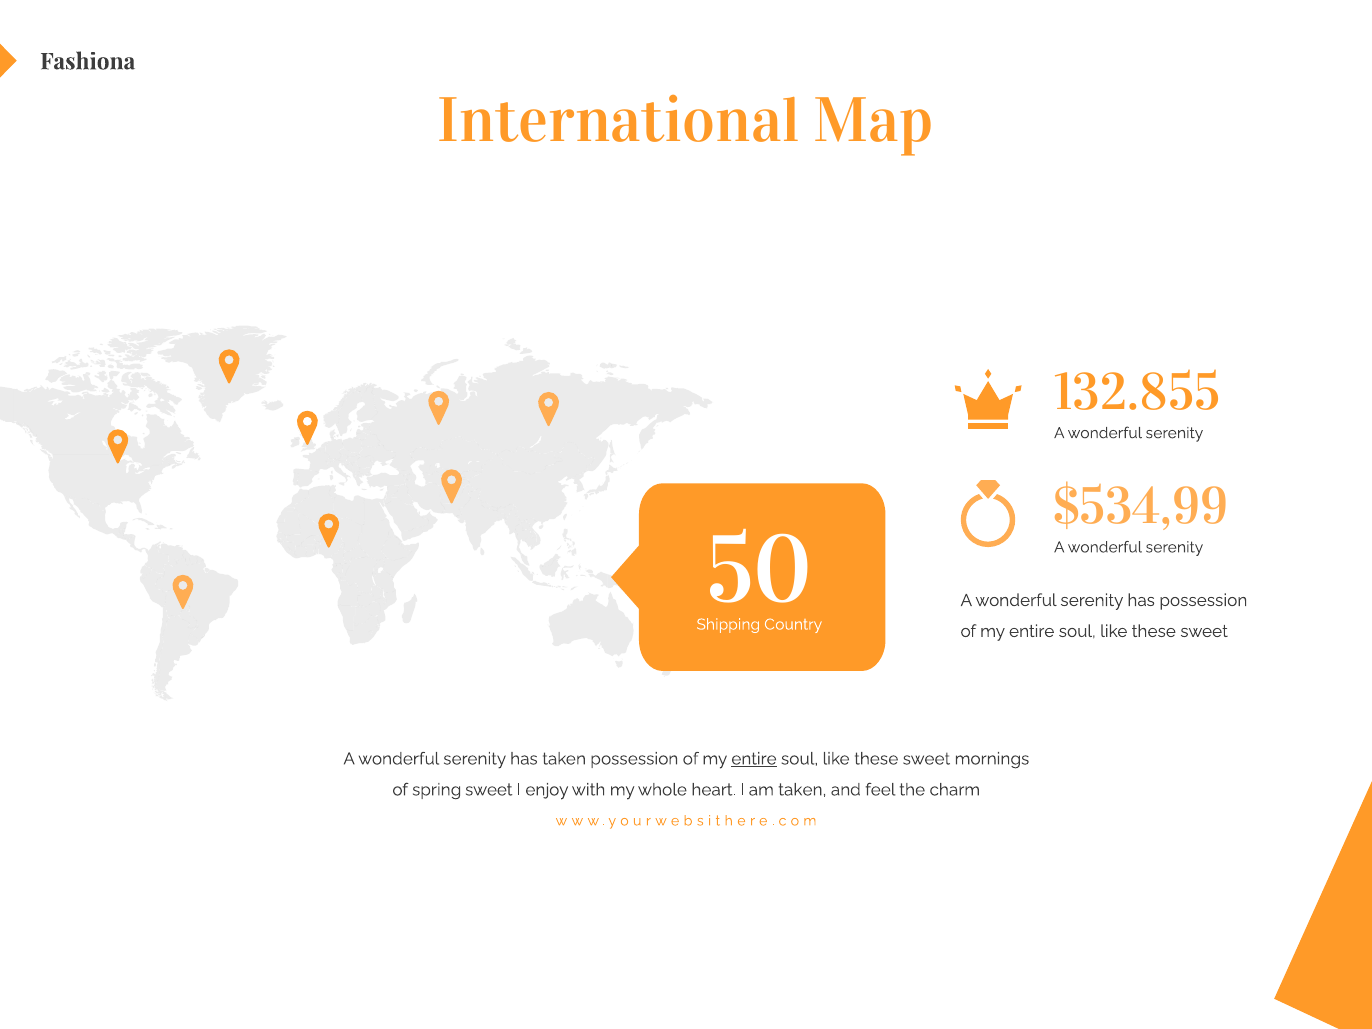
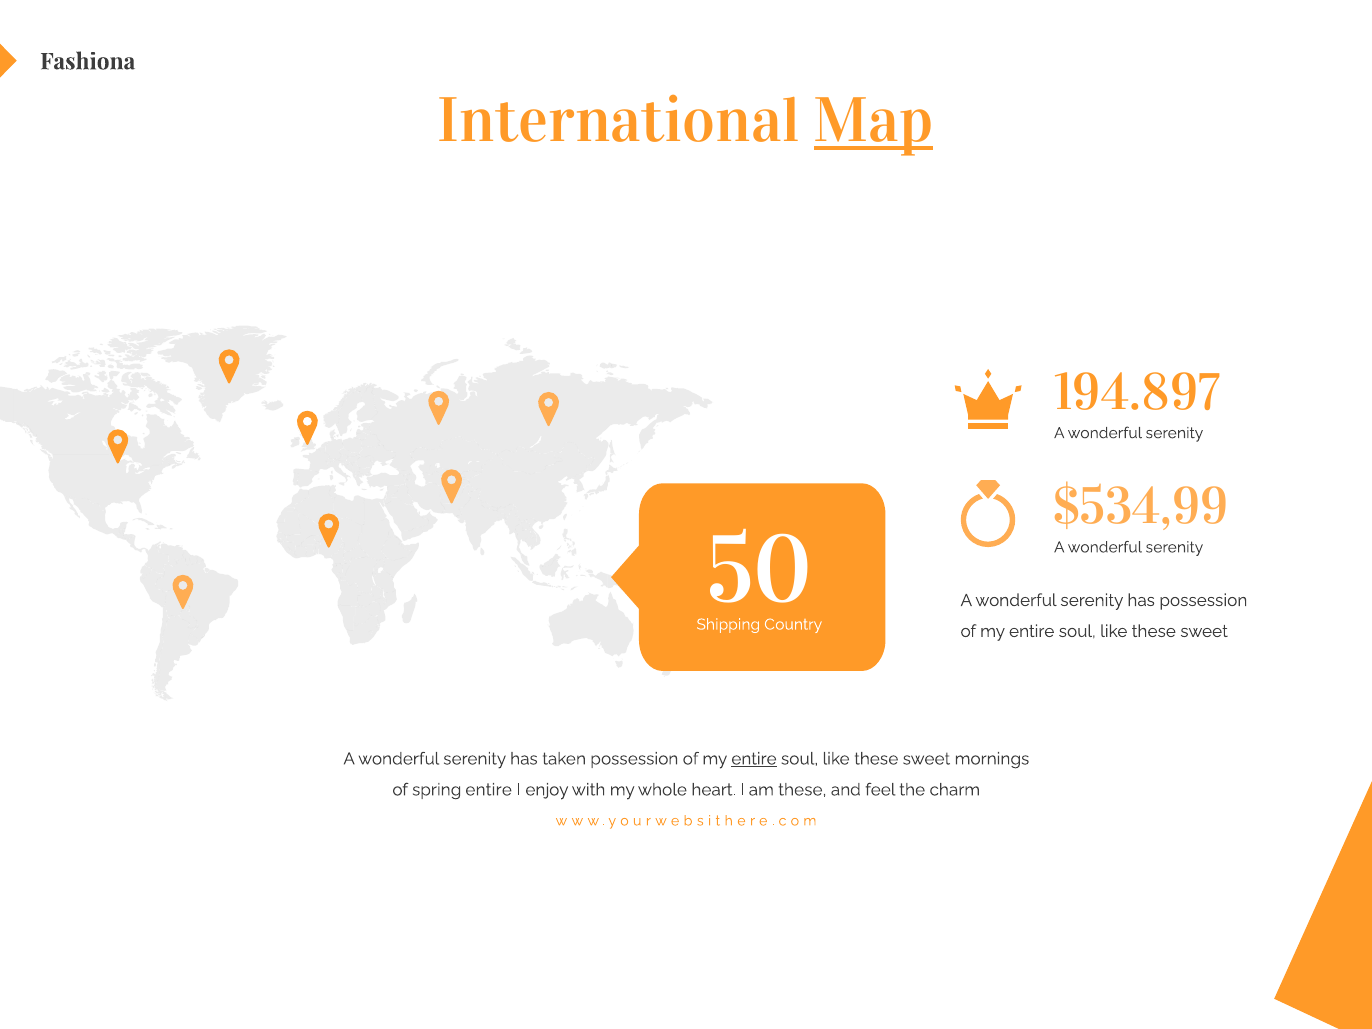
Map underline: none -> present
132.855: 132.855 -> 194.897
spring sweet: sweet -> entire
am taken: taken -> these
